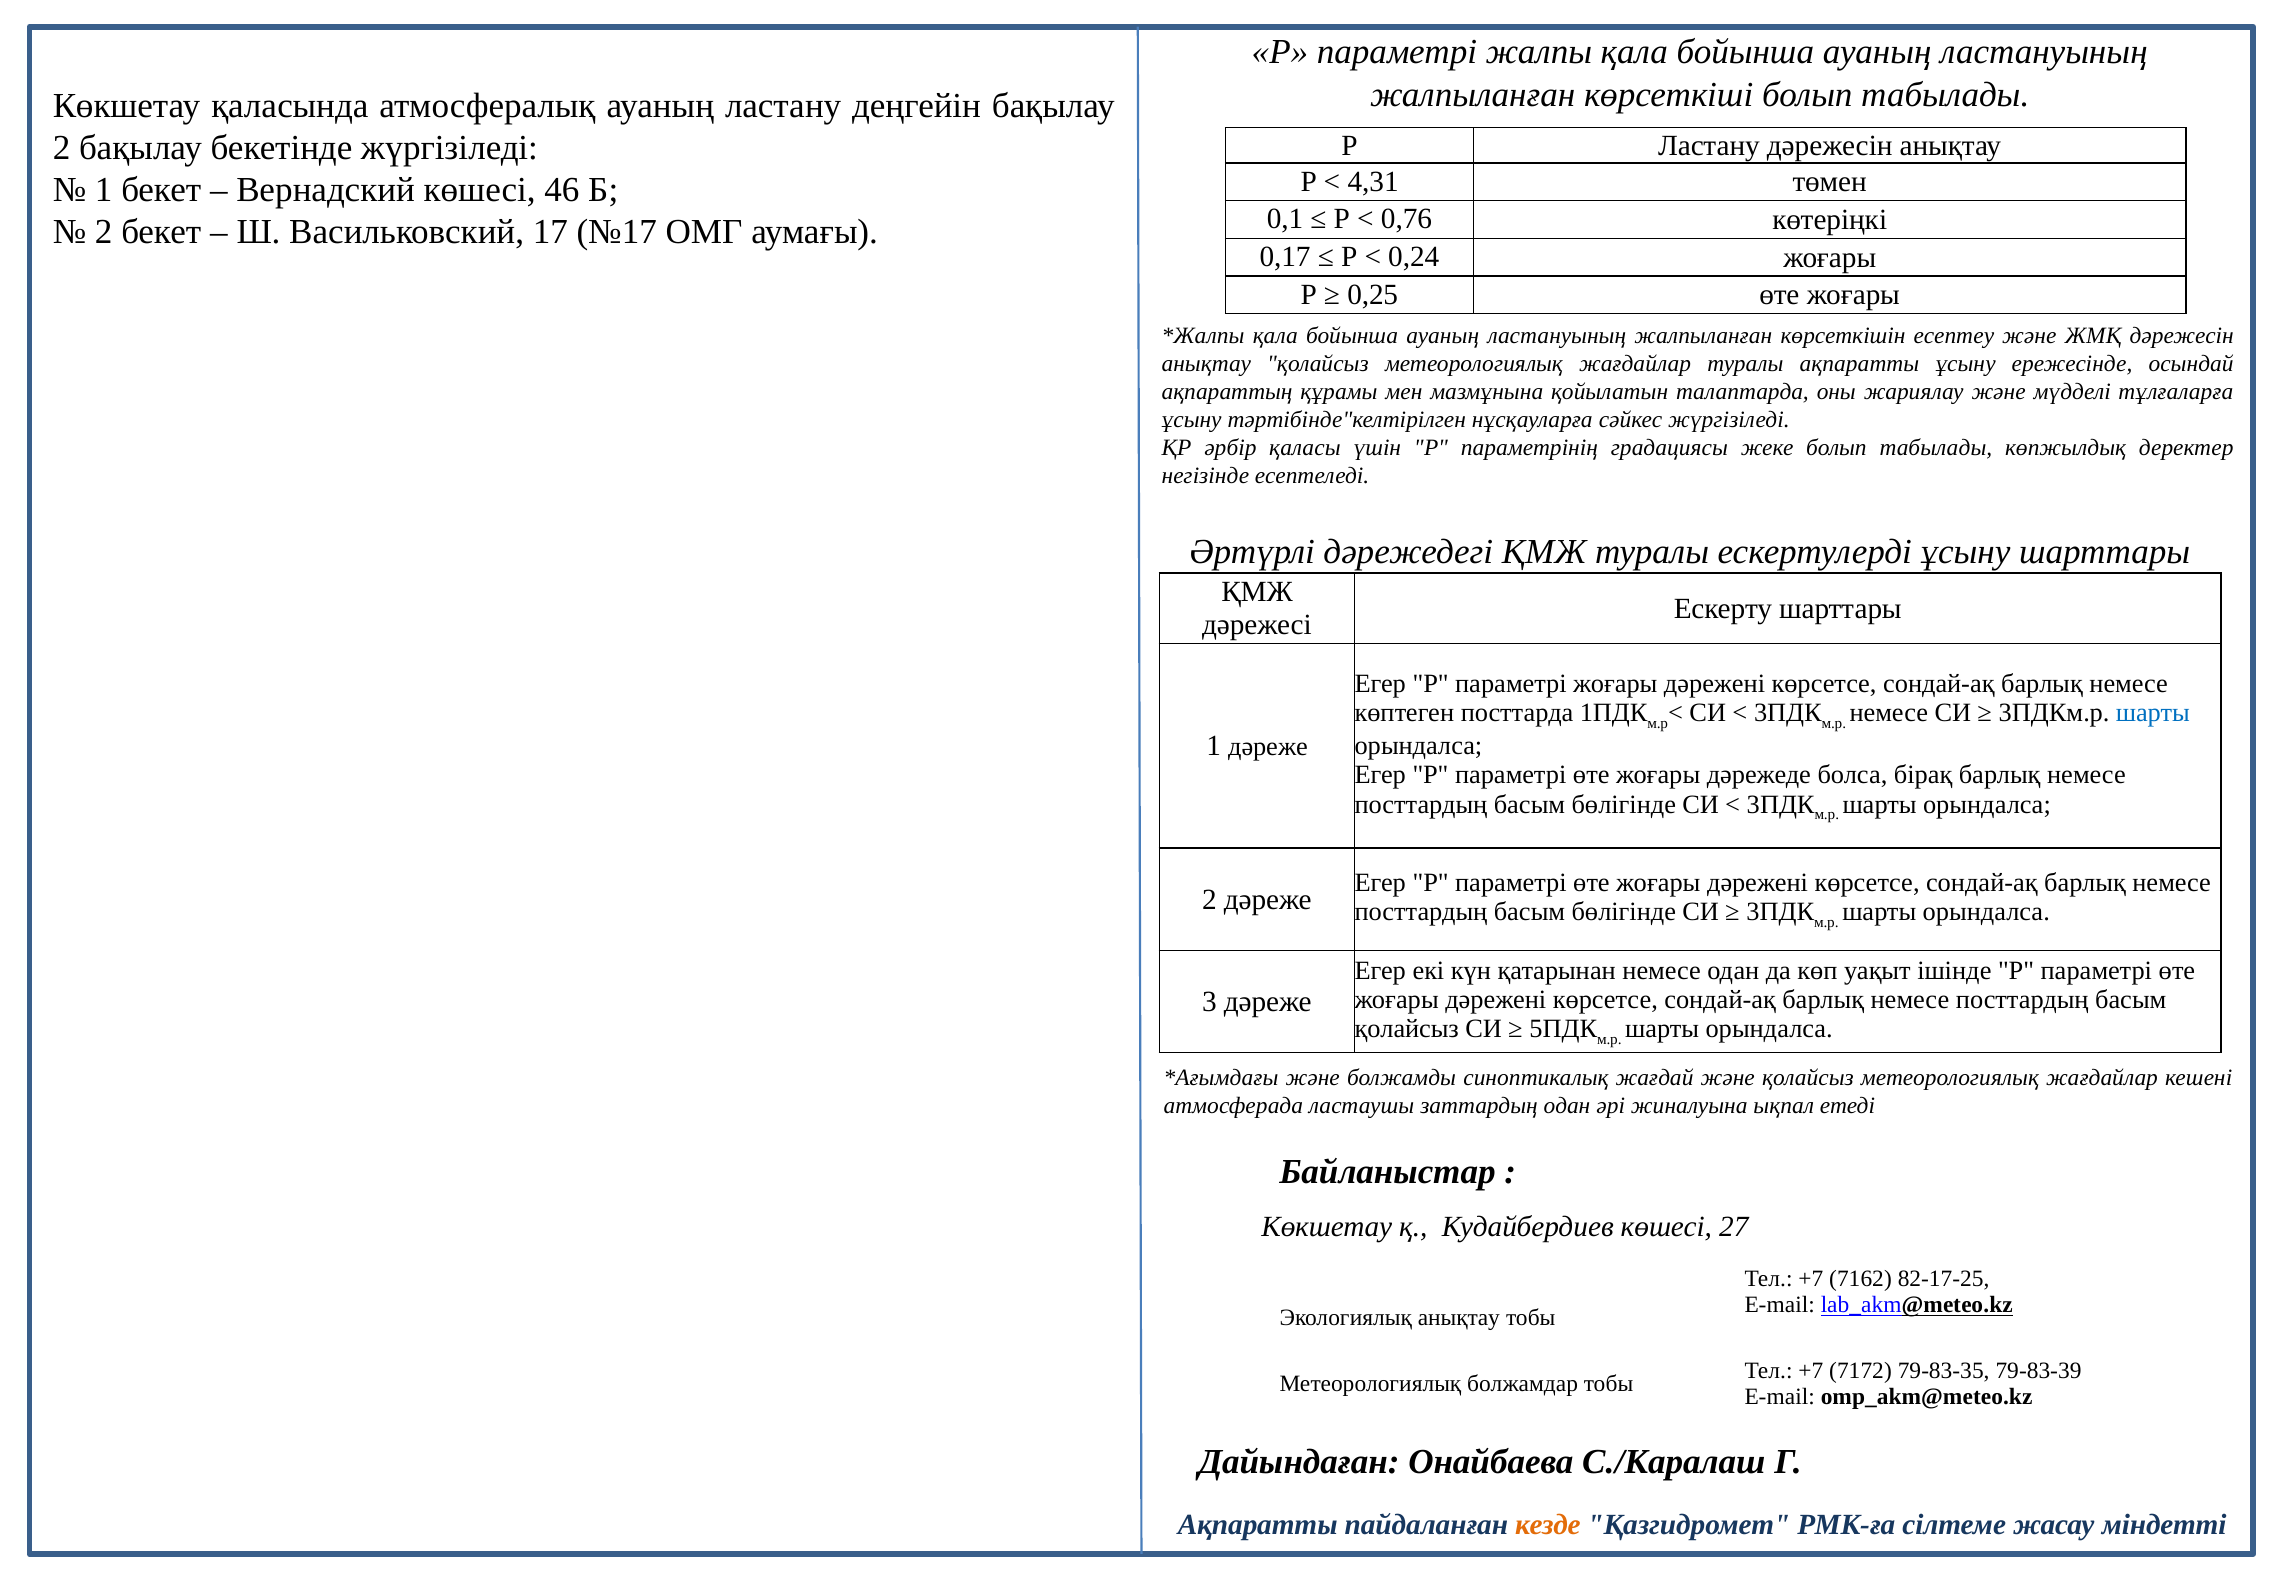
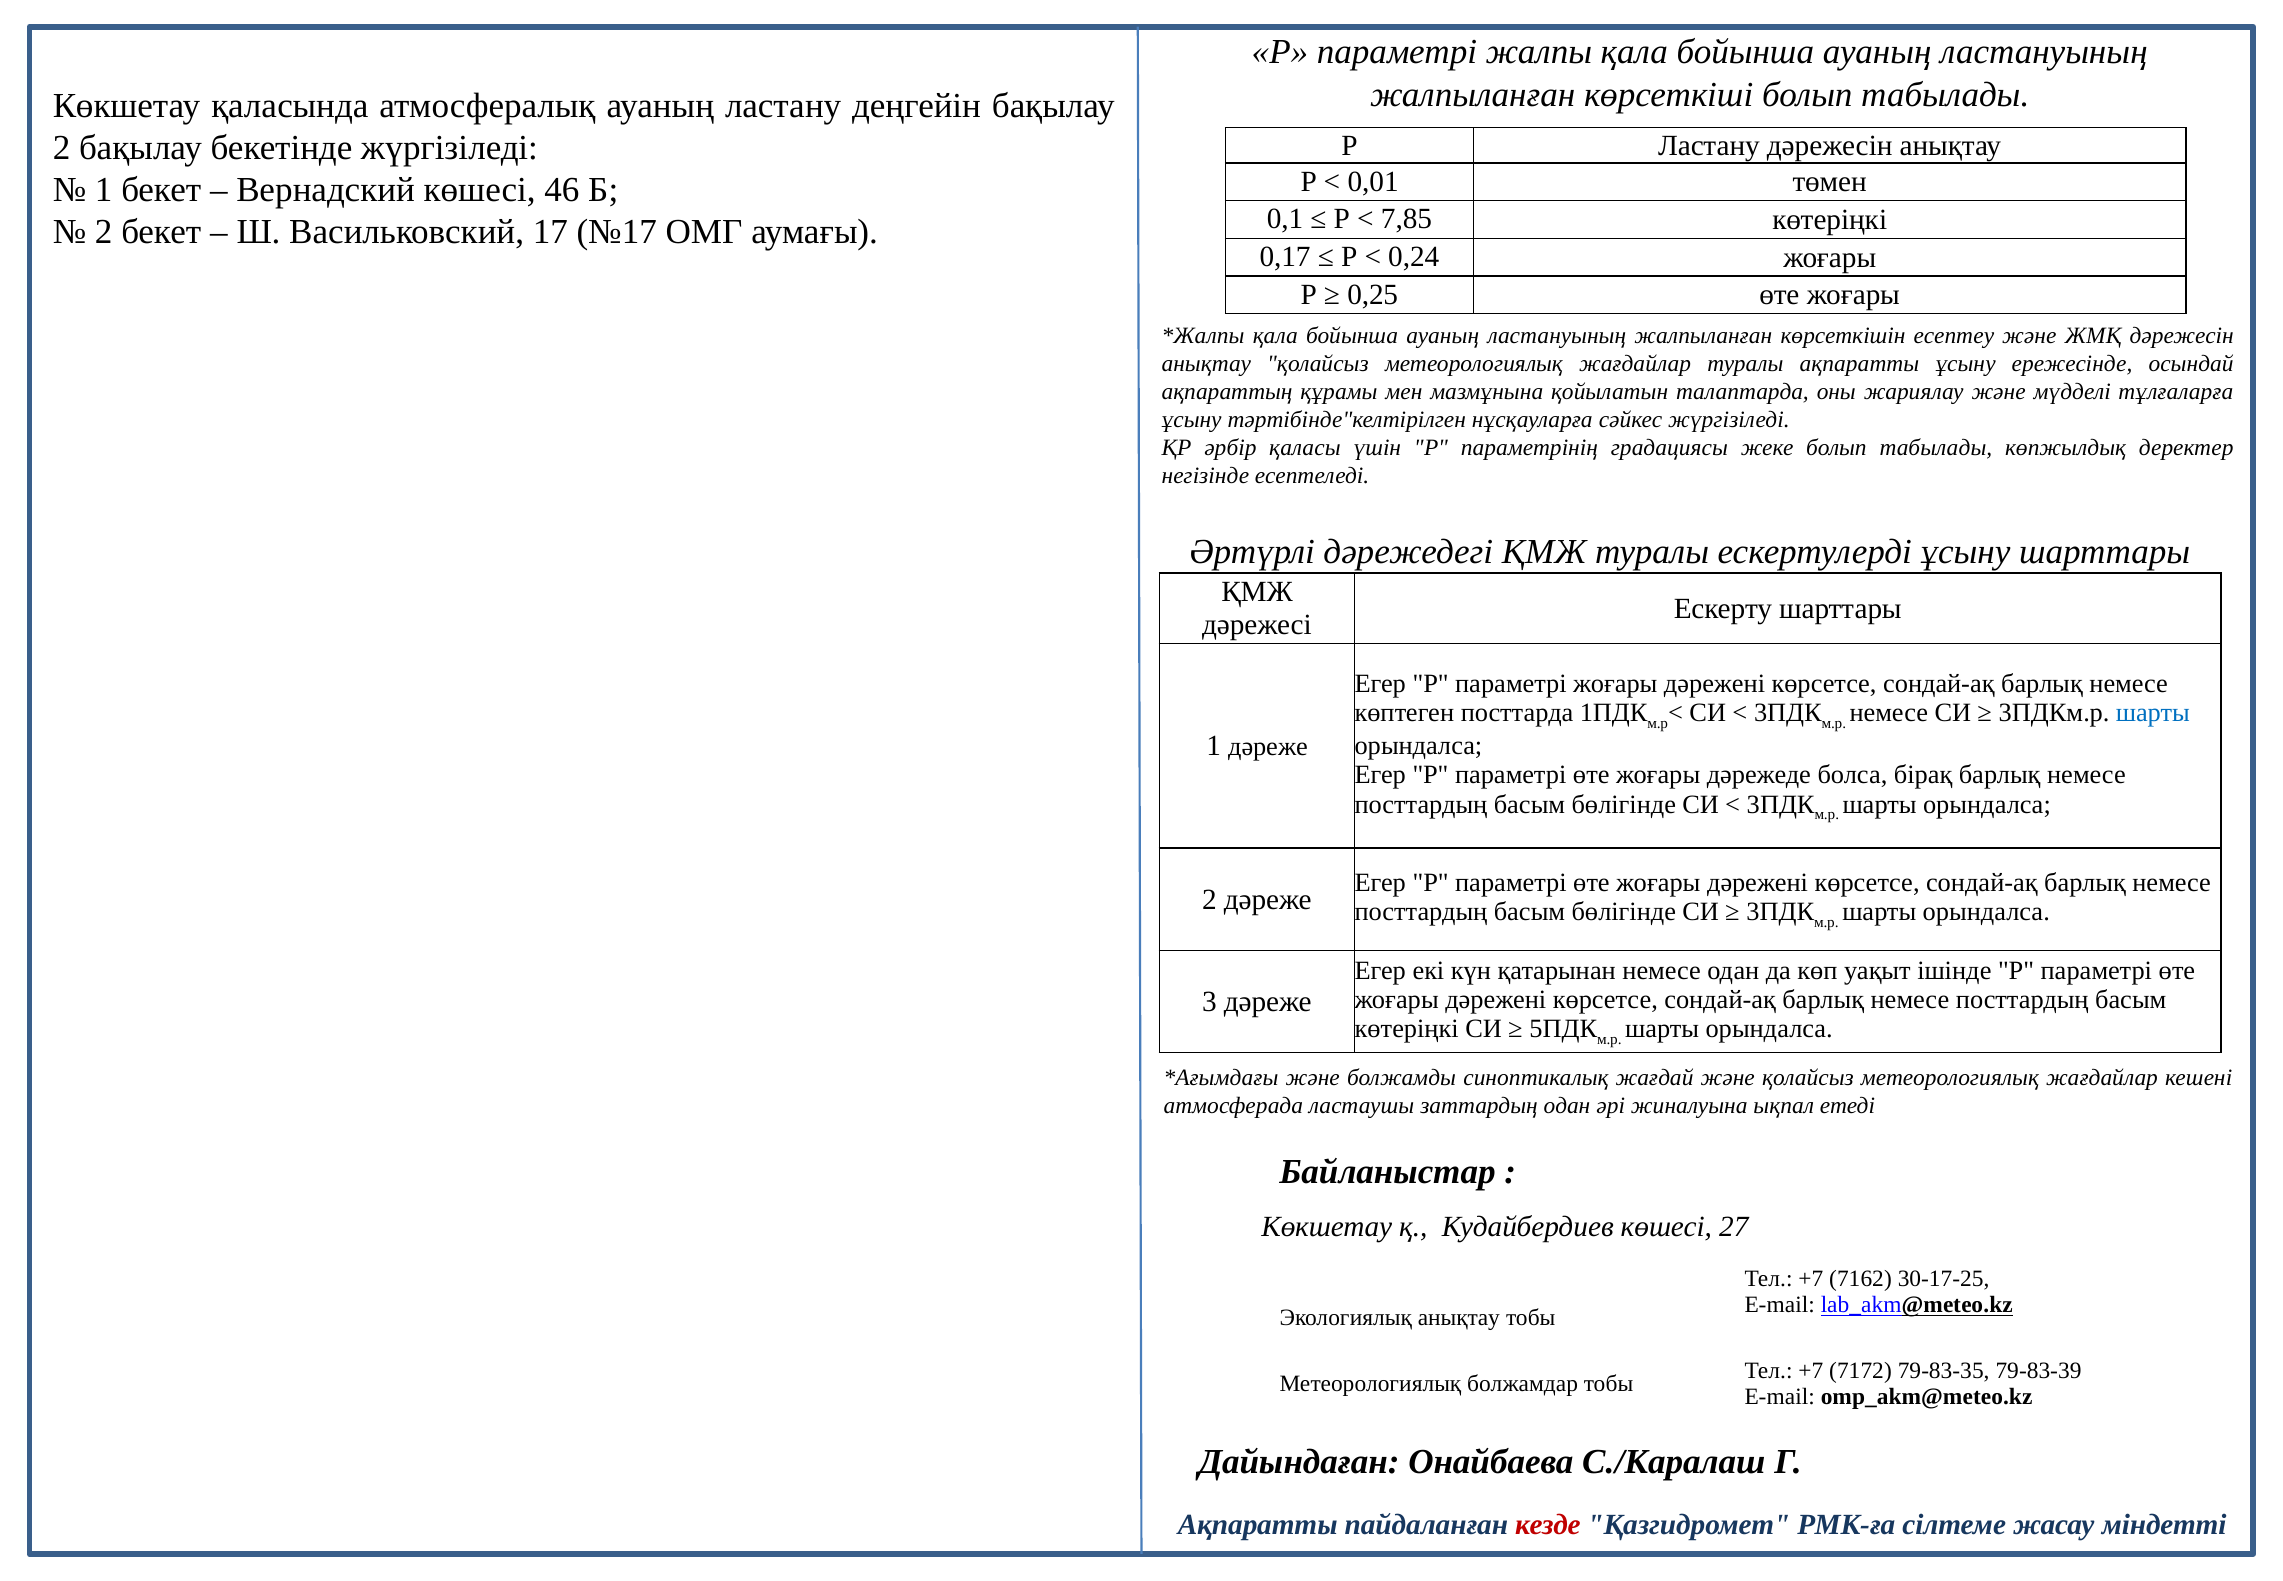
4,31: 4,31 -> 0,01
0,76: 0,76 -> 7,85
қолайсыз at (1407, 1029): қолайсыз -> көтеріңкі
82-17-25: 82-17-25 -> 30-17-25
кезде colour: orange -> red
